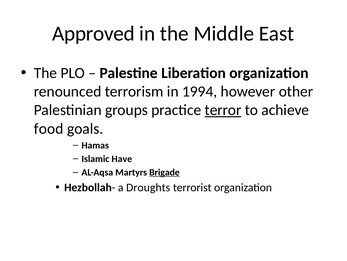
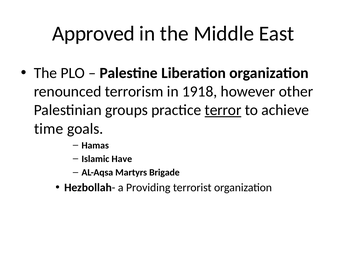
1994: 1994 -> 1918
food: food -> time
Brigade underline: present -> none
Droughts: Droughts -> Providing
